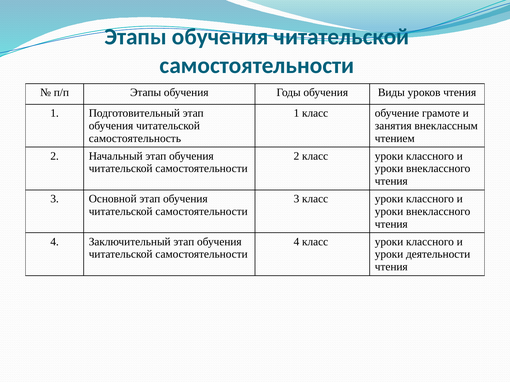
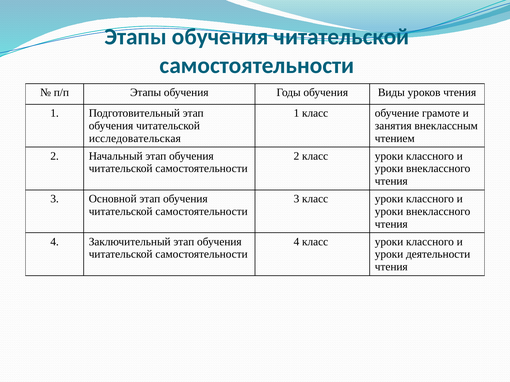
самостоятельность: самостоятельность -> исследовательская
